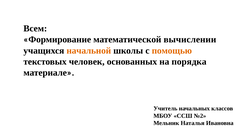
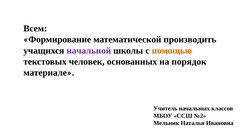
вычислении: вычислении -> производить
начальной colour: orange -> purple
порядка: порядка -> порядок
